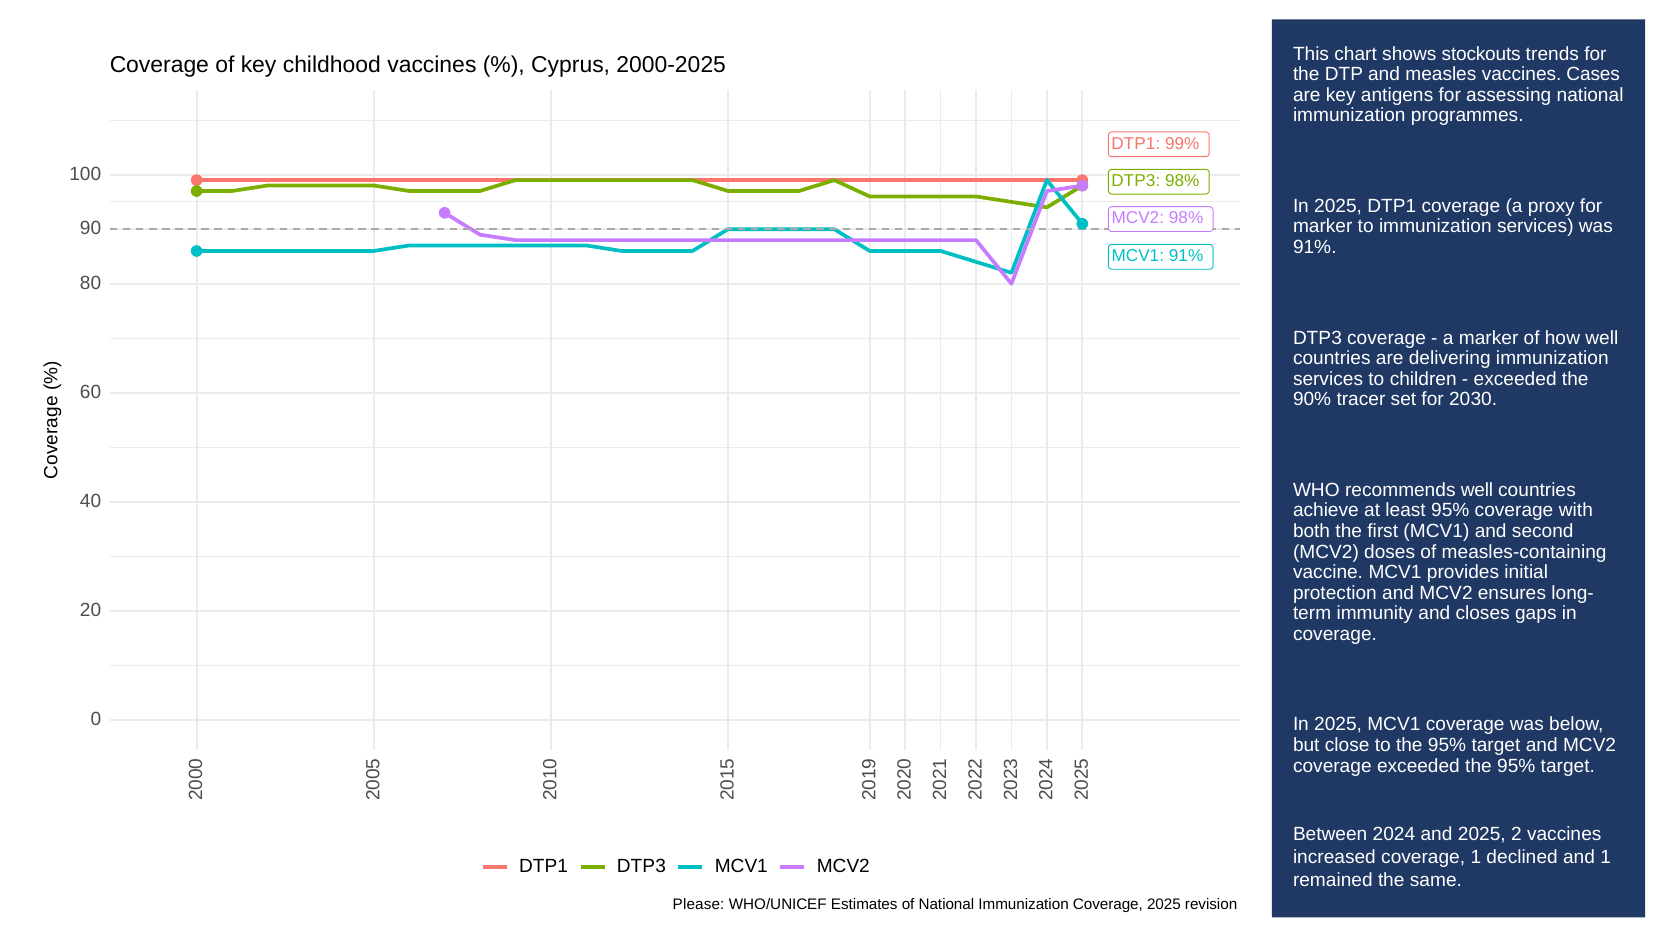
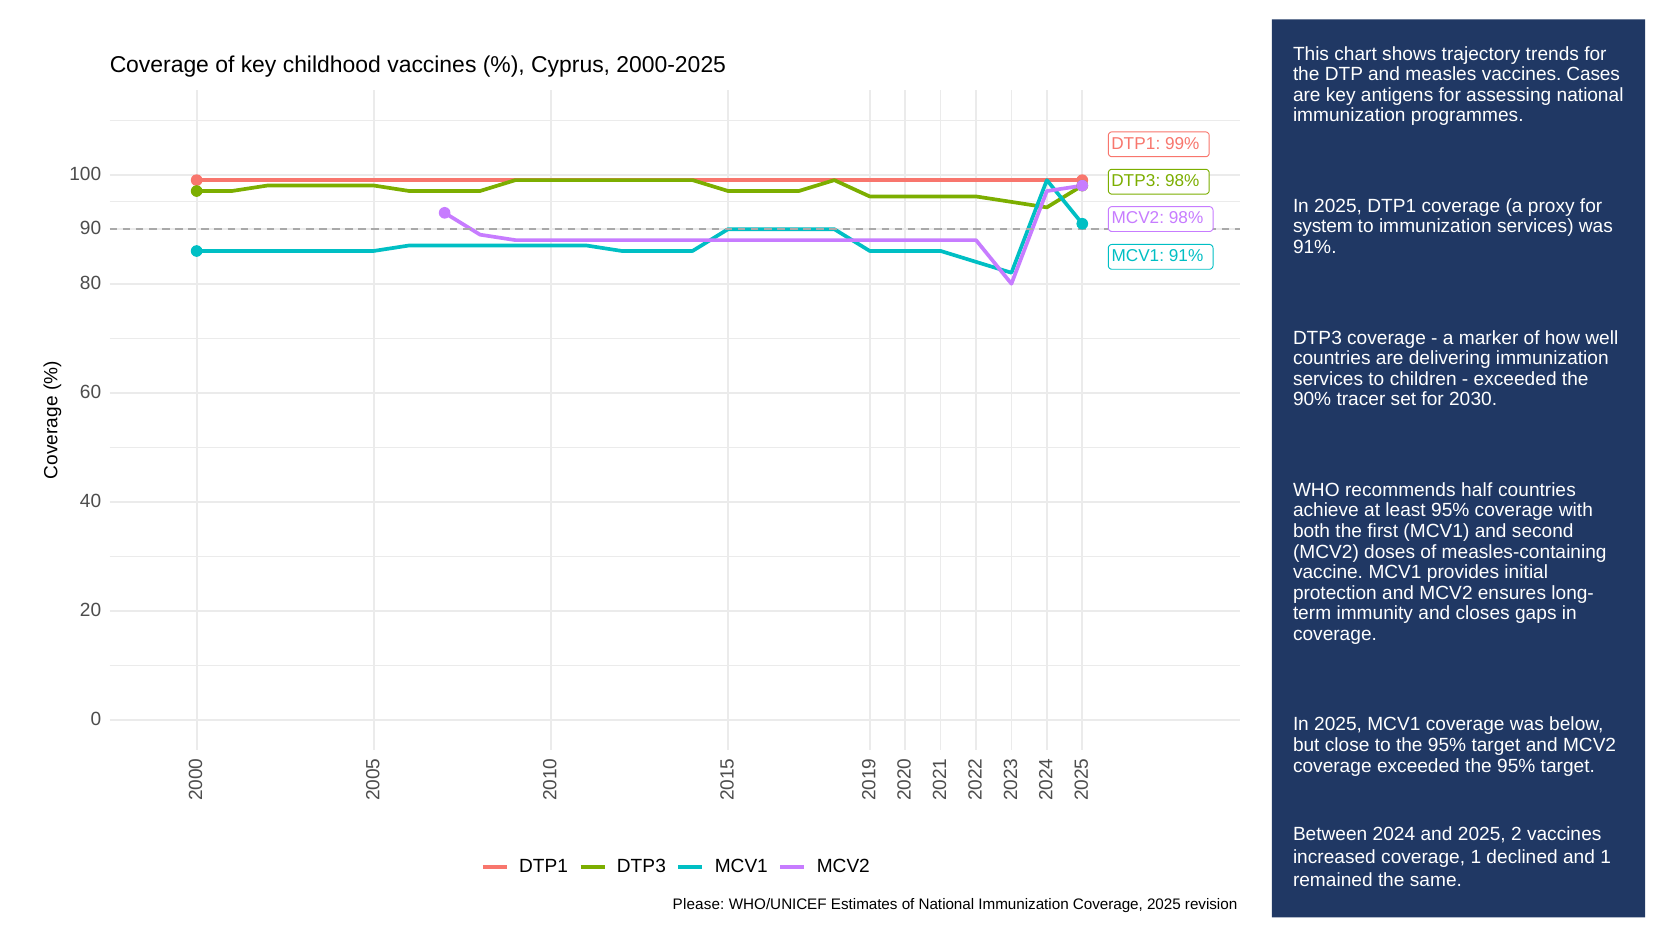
stockouts: stockouts -> trajectory
marker at (1323, 227): marker -> system
recommends well: well -> half
